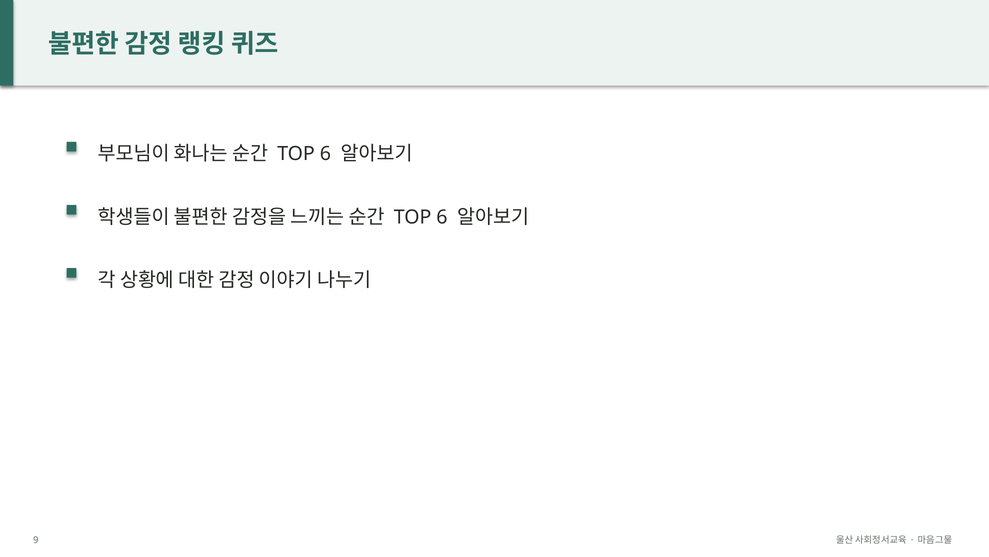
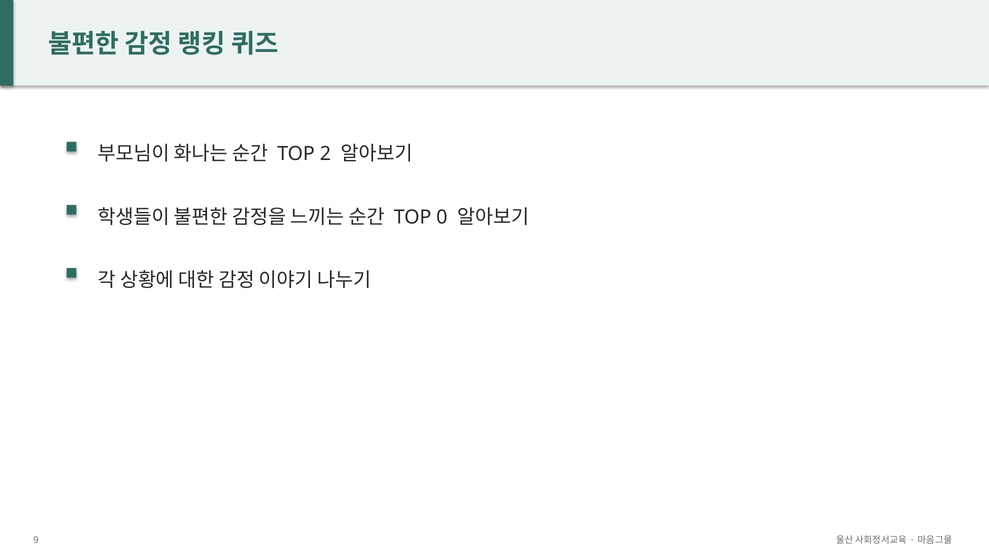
6 at (325, 154): 6 -> 2
6 at (442, 217): 6 -> 0
